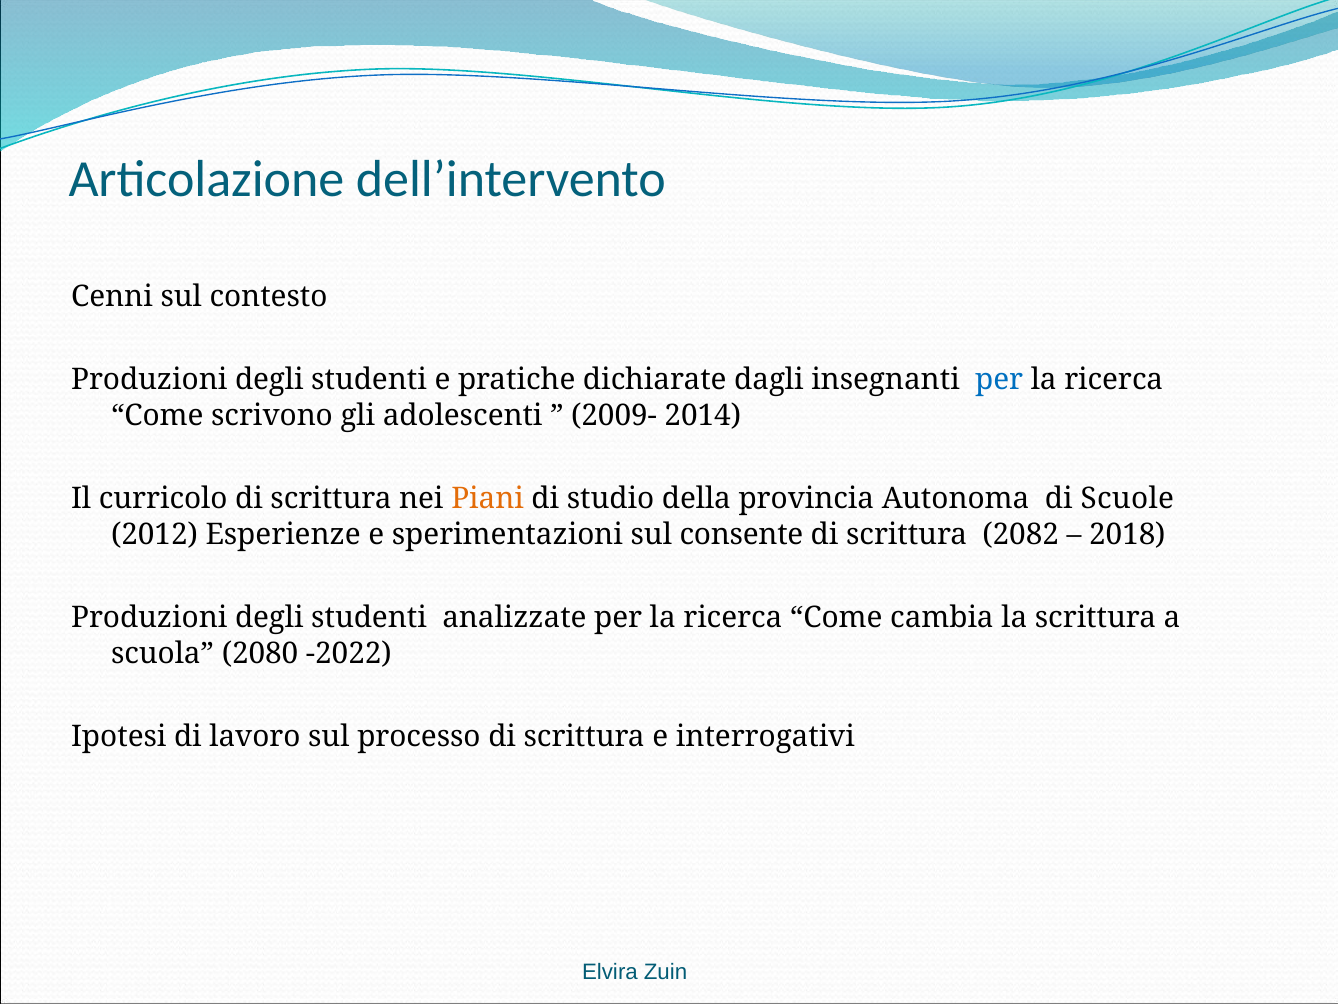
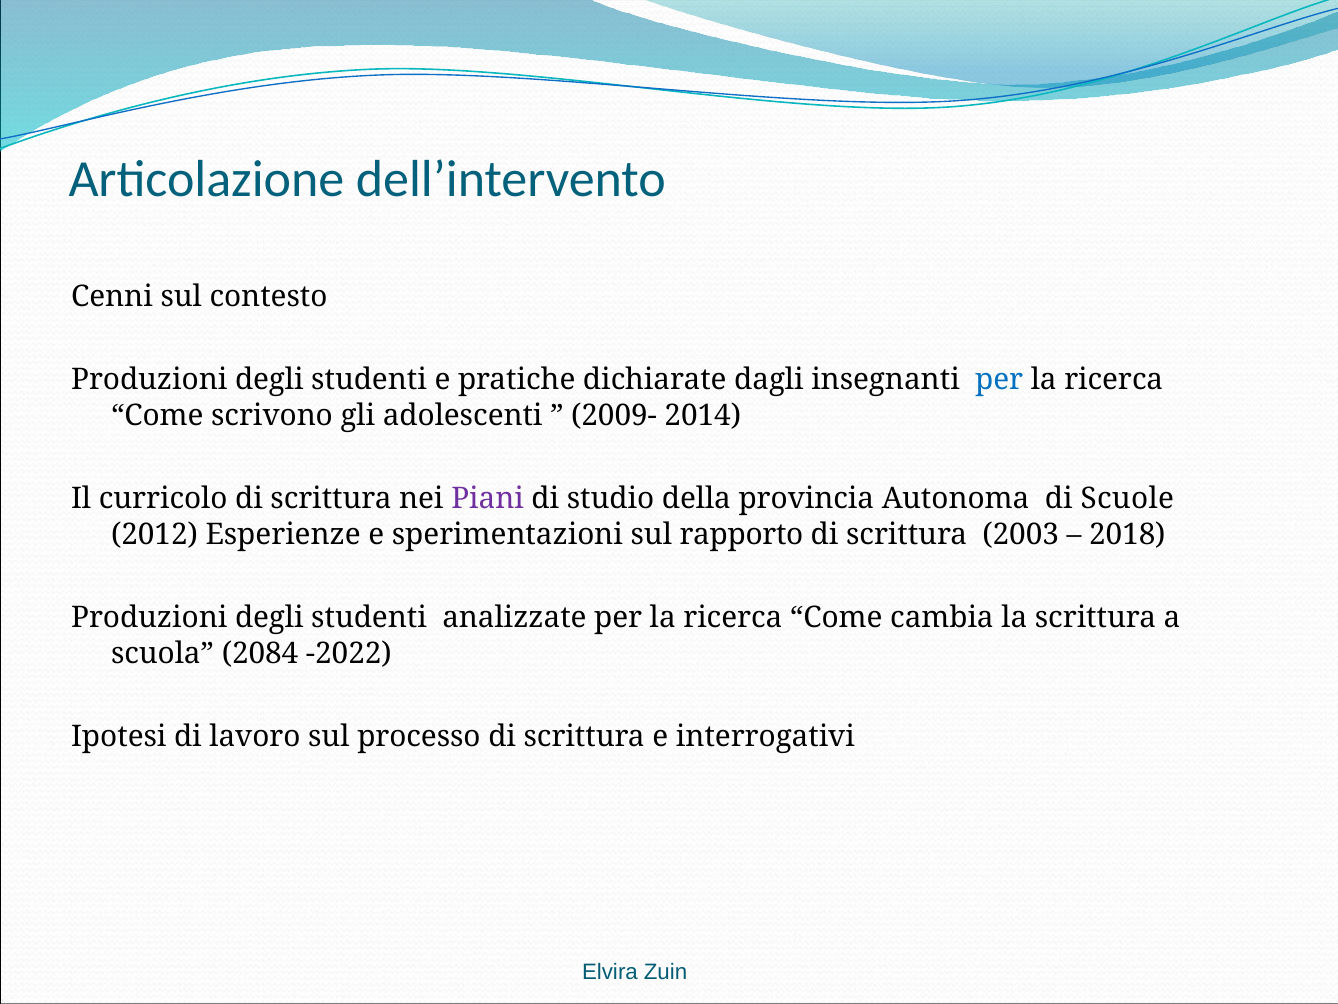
Piani colour: orange -> purple
consente: consente -> rapporto
2082: 2082 -> 2003
2080: 2080 -> 2084
